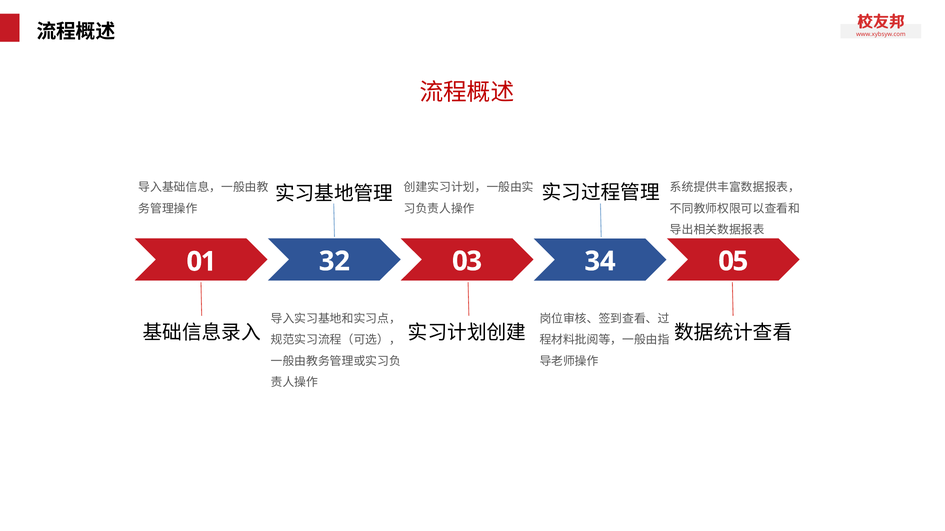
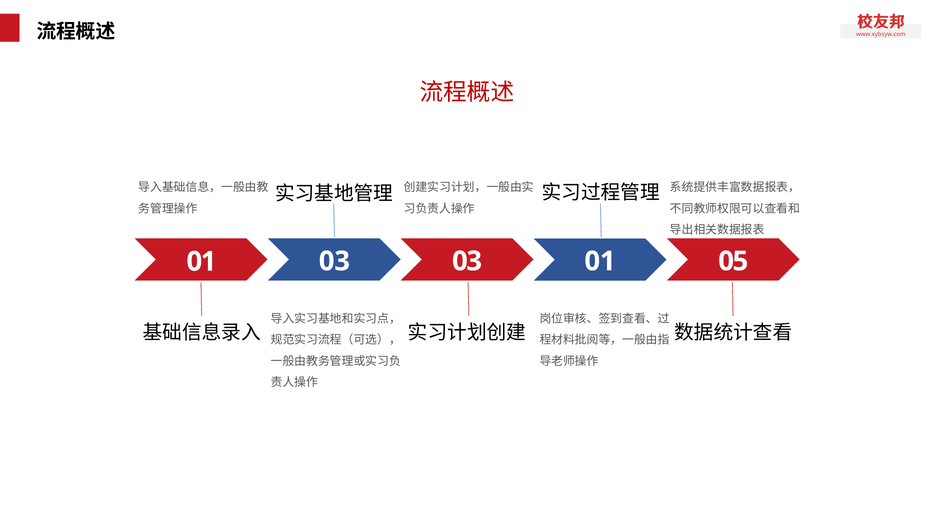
01 32: 32 -> 03
03 34: 34 -> 01
